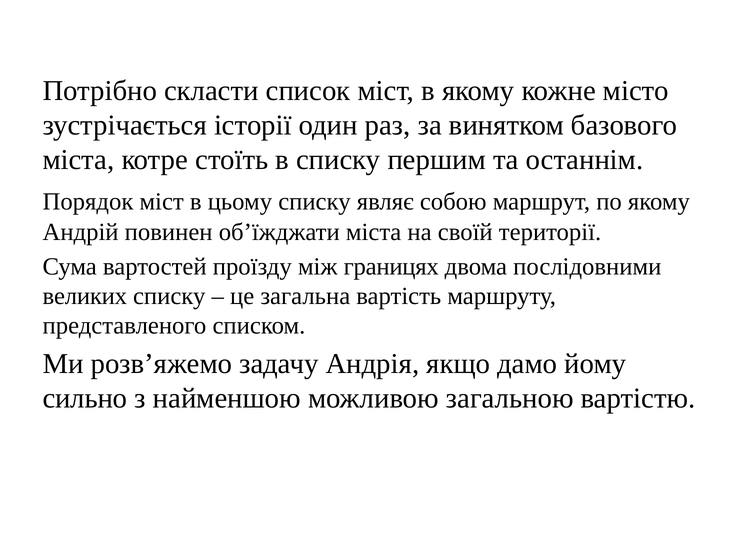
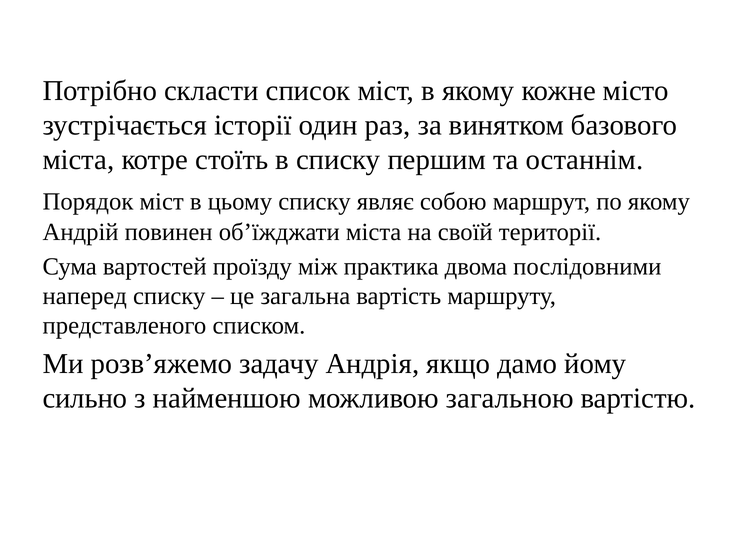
границях: границях -> практика
великих: великих -> наперед
